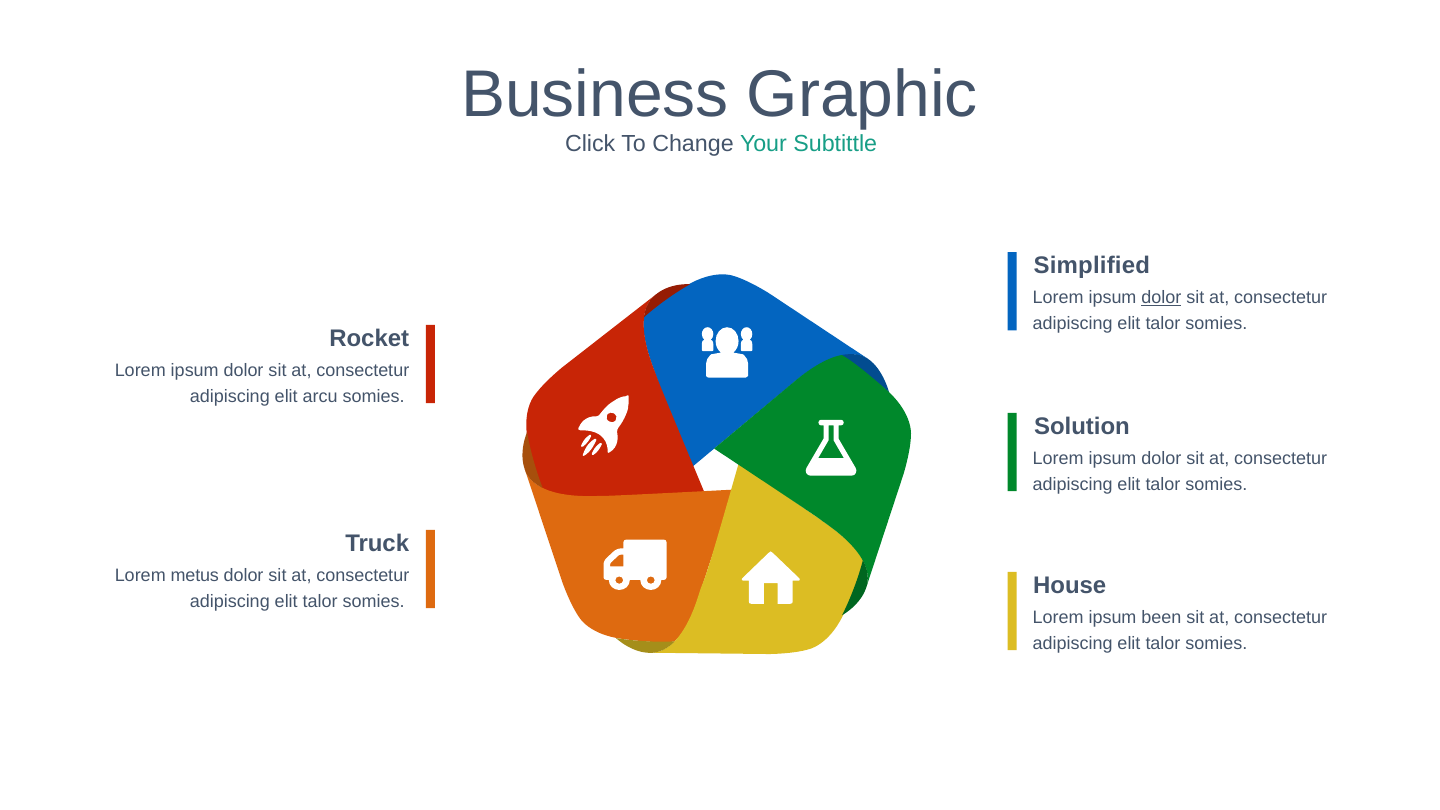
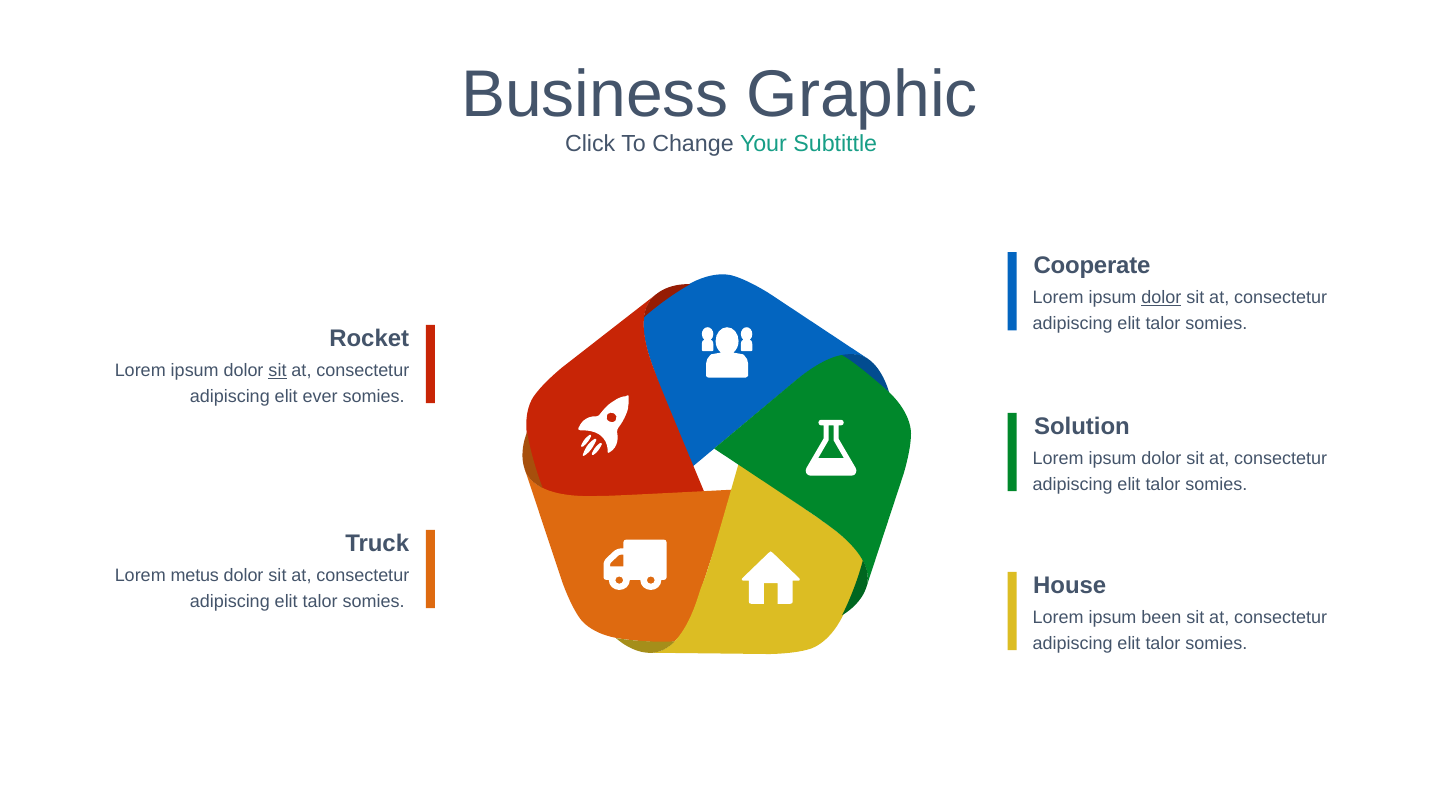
Simplified: Simplified -> Cooperate
sit at (278, 371) underline: none -> present
arcu: arcu -> ever
